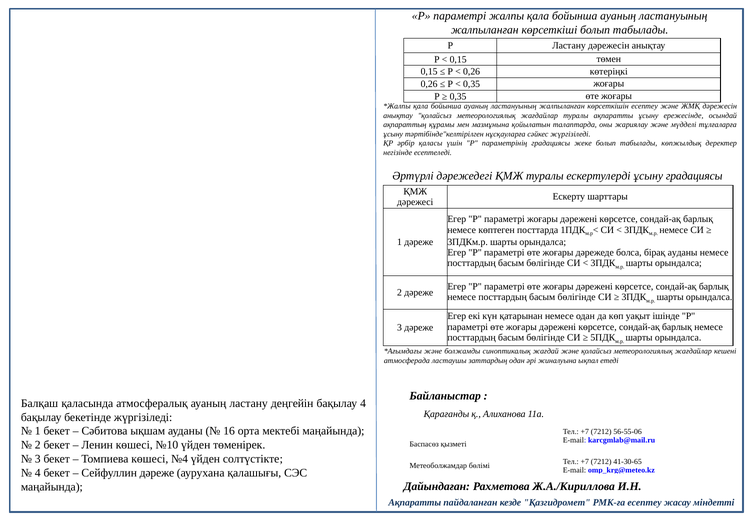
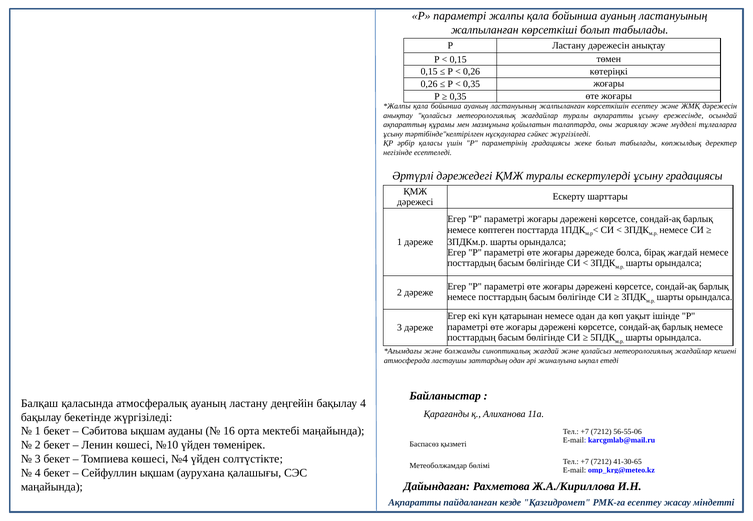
бірақ ауданы: ауданы -> жағдай
Сейфуллин дәреже: дәреже -> ықшам
